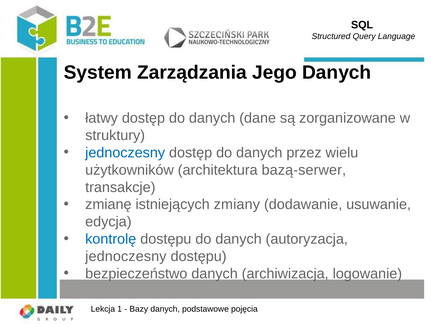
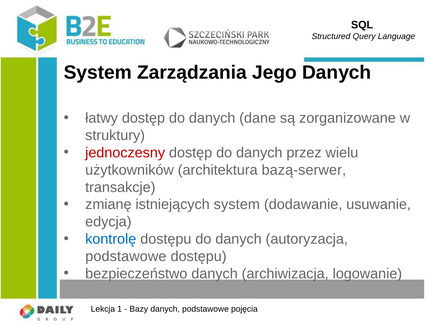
jednoczesny at (125, 152) colour: blue -> red
istniejących zmiany: zmiany -> system
jednoczesny at (126, 256): jednoczesny -> podstawowe
